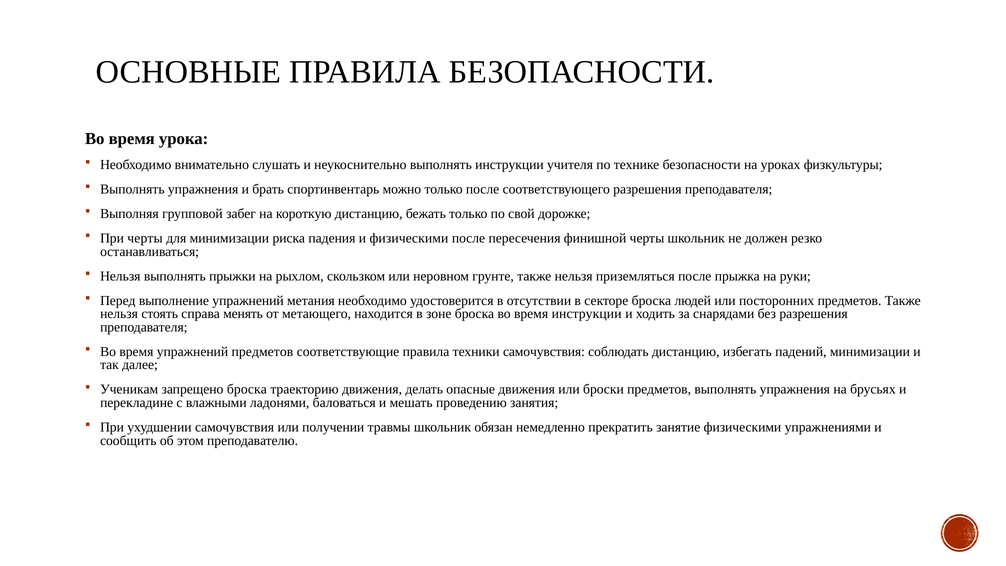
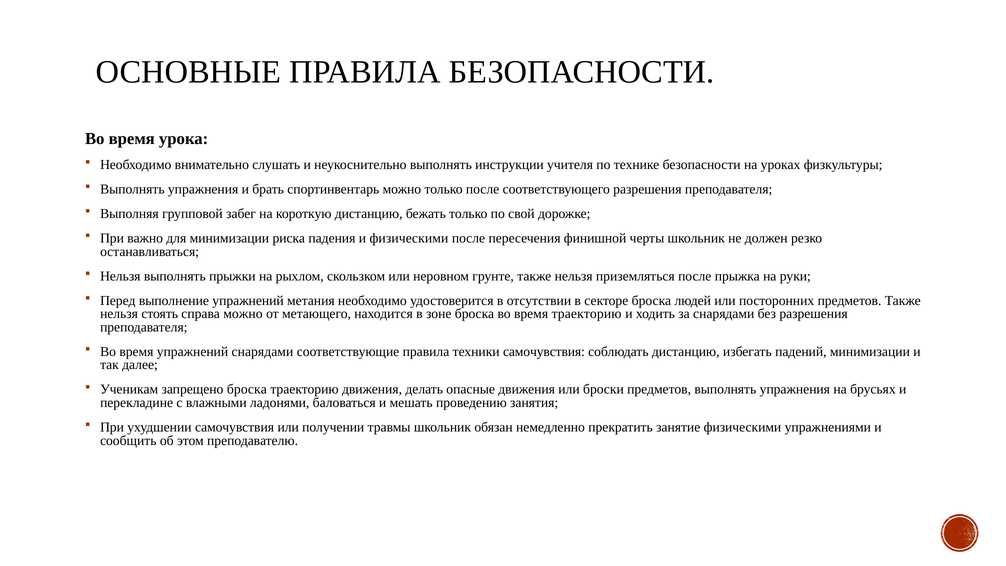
При черты: черты -> важно
справа менять: менять -> можно
время инструкции: инструкции -> траекторию
упражнений предметов: предметов -> снарядами
